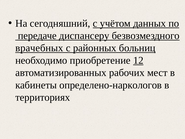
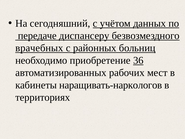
12: 12 -> 36
определено-наркологов: определено-наркологов -> наращивать-наркологов
